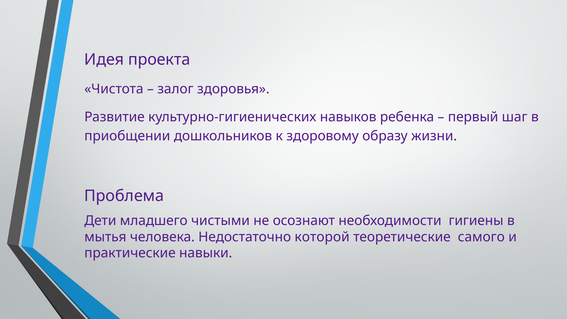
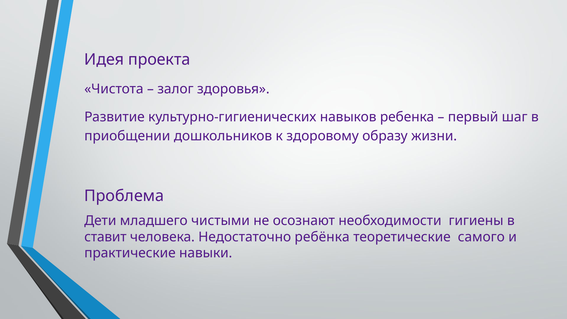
мытья: мытья -> ставит
которой: которой -> ребёнка
